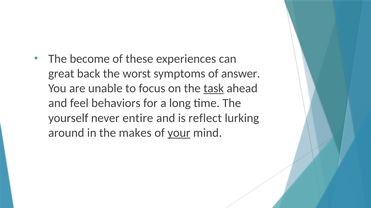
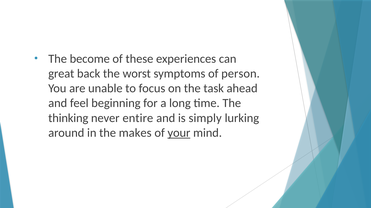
answer: answer -> person
task underline: present -> none
behaviors: behaviors -> beginning
yourself: yourself -> thinking
reflect: reflect -> simply
